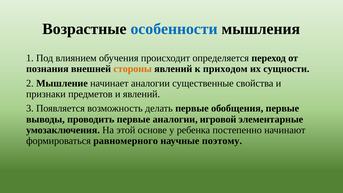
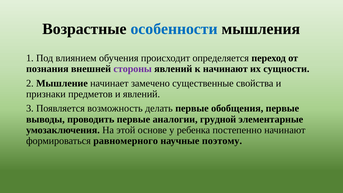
стороны colour: orange -> purple
к приходом: приходом -> начинают
начинает аналогии: аналогии -> замечено
игровой: игровой -> грудной
